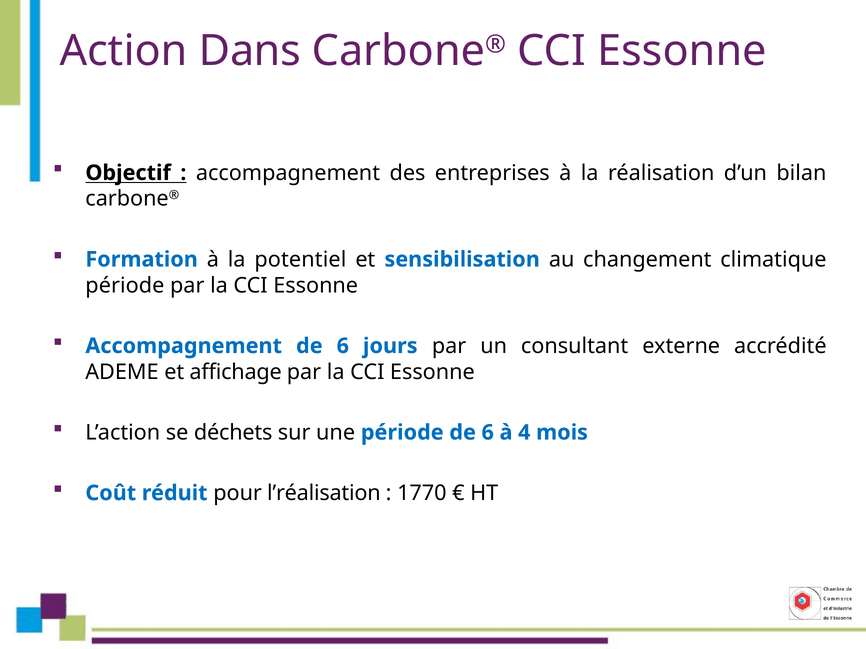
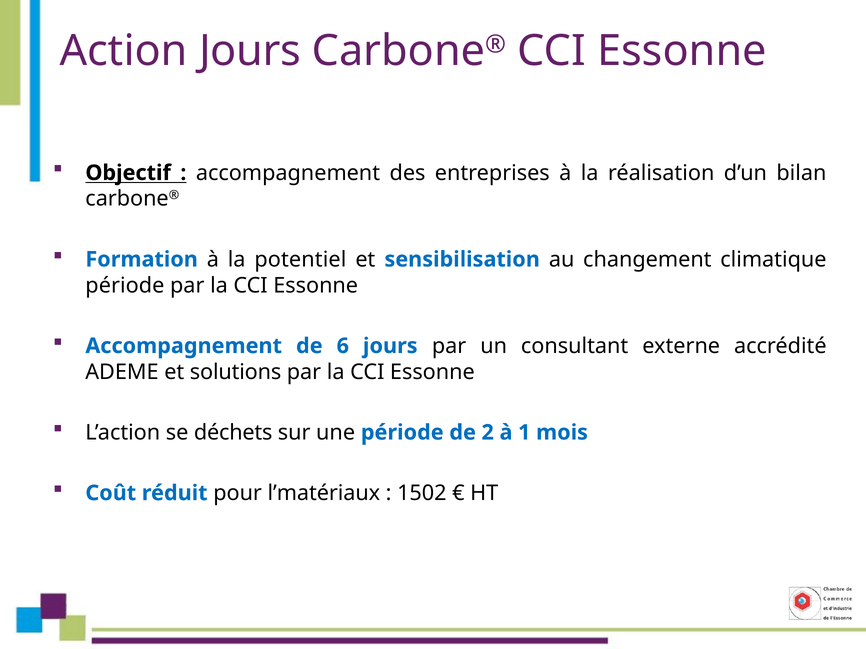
Action Dans: Dans -> Jours
affichage: affichage -> solutions
période de 6: 6 -> 2
4: 4 -> 1
l’réalisation: l’réalisation -> l’matériaux
1770: 1770 -> 1502
